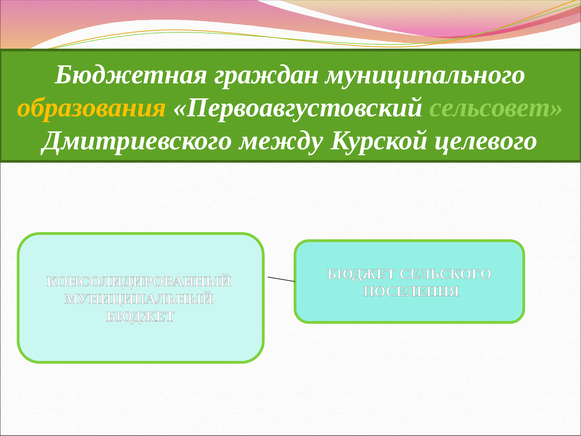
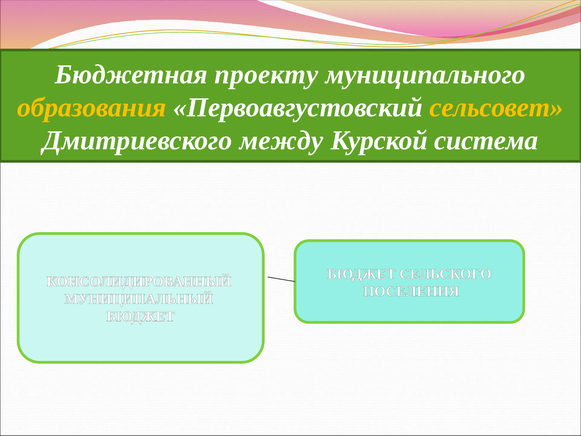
граждан: граждан -> проекту
сельсовет colour: light green -> yellow
целевого: целевого -> система
